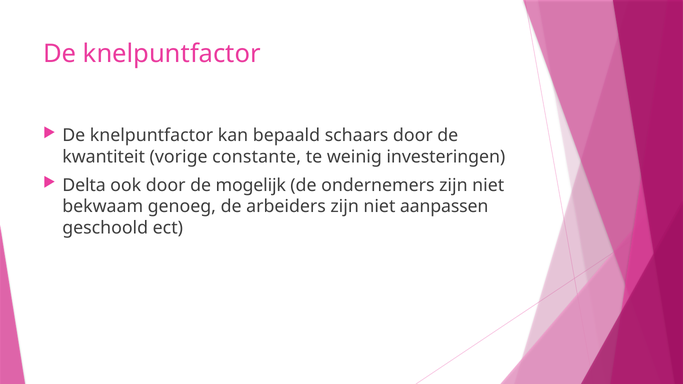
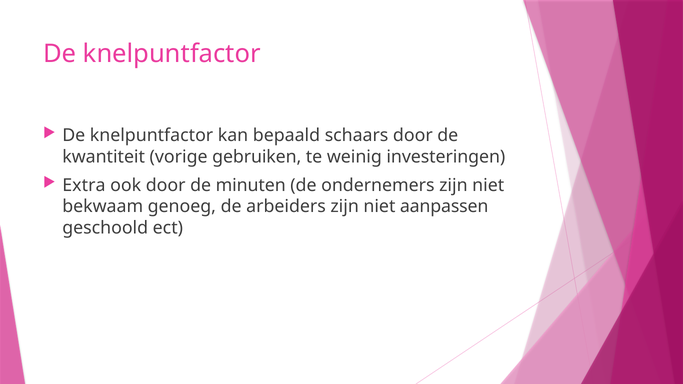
constante: constante -> gebruiken
Delta: Delta -> Extra
mogelijk: mogelijk -> minuten
